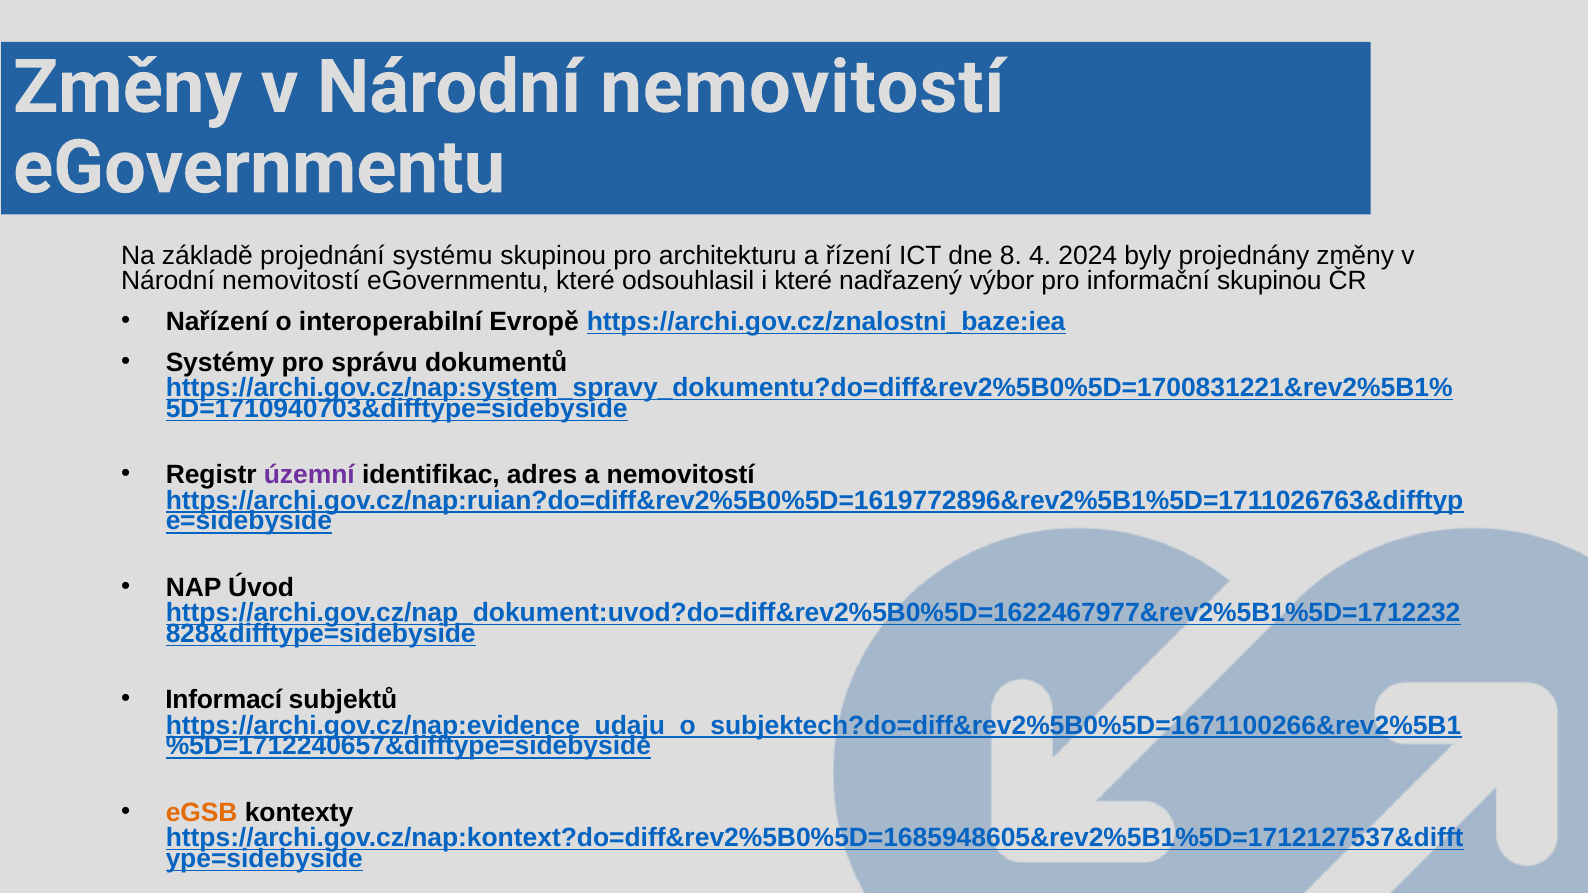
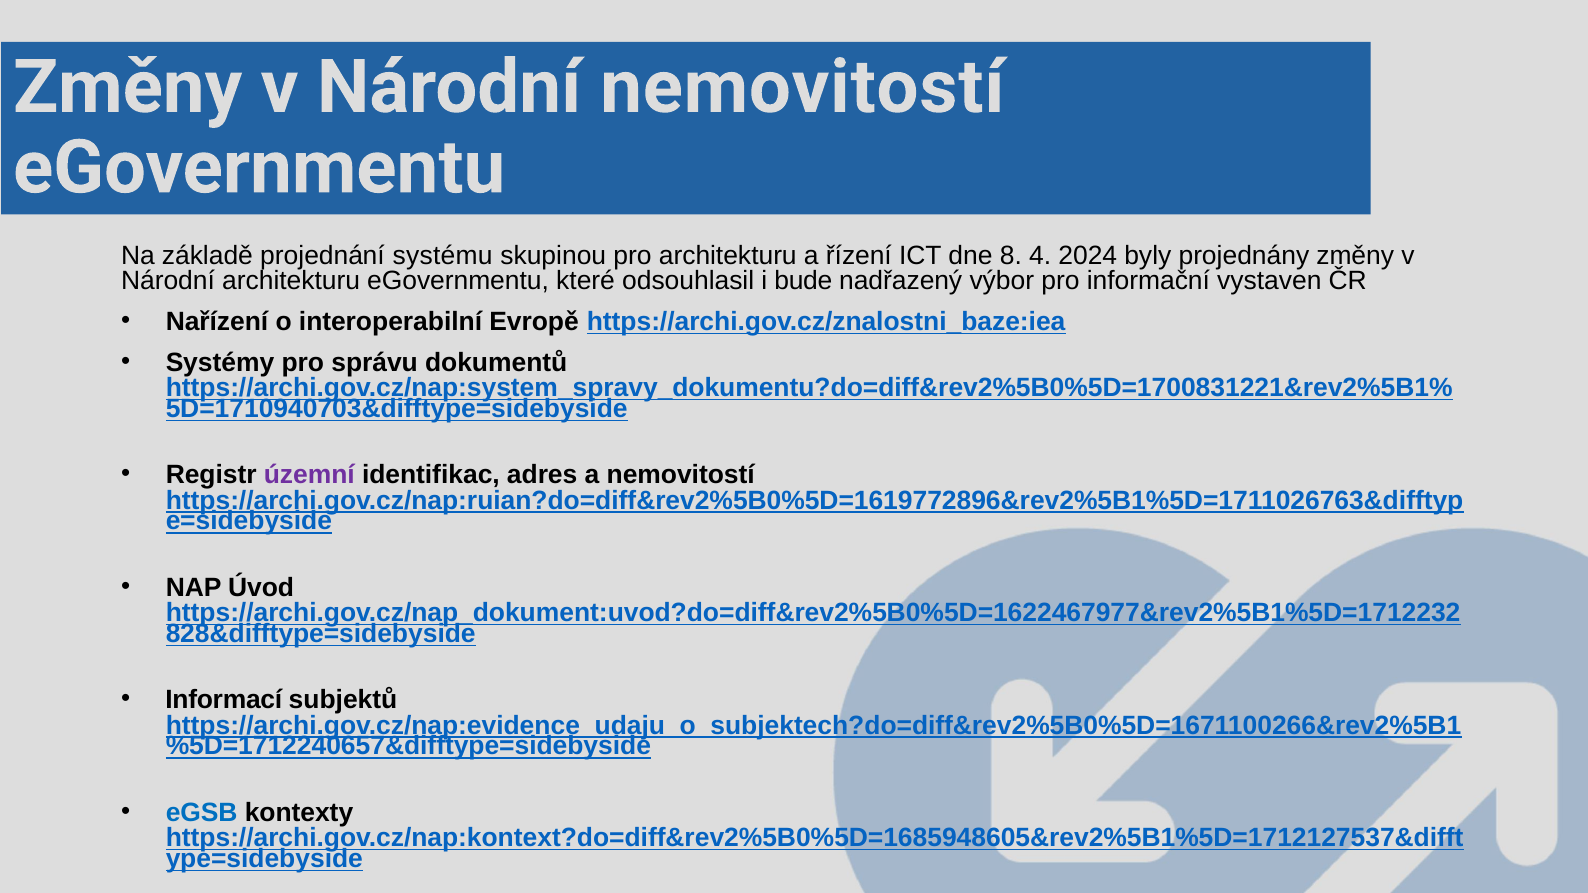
nemovitostí at (291, 281): nemovitostí -> architekturu
i které: které -> bude
informační skupinou: skupinou -> vystaven
eGSB colour: orange -> blue
